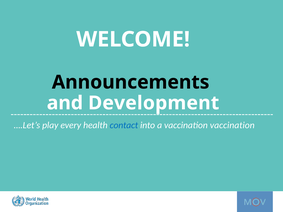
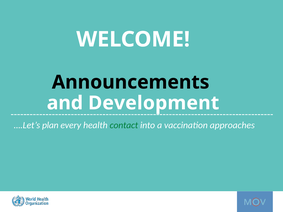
play: play -> plan
contact colour: blue -> green
vaccination vaccination: vaccination -> approaches
